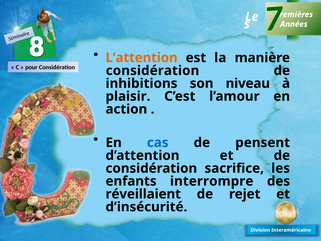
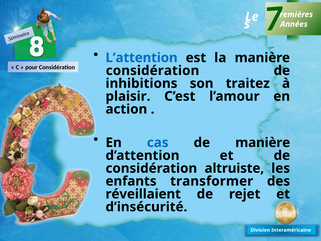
L’attention colour: orange -> blue
niveau: niveau -> traitez
de pensent: pensent -> manière
sacrifice: sacrifice -> altruiste
interrompre: interrompre -> transformer
